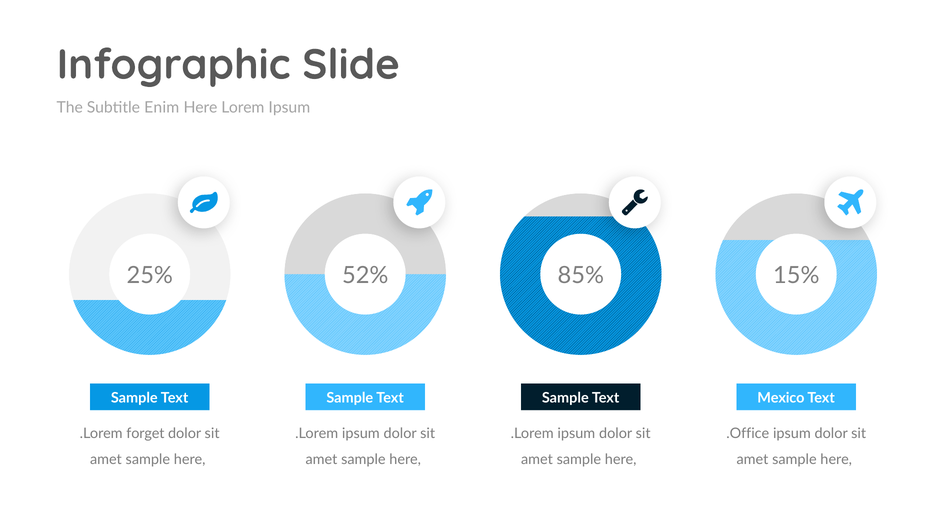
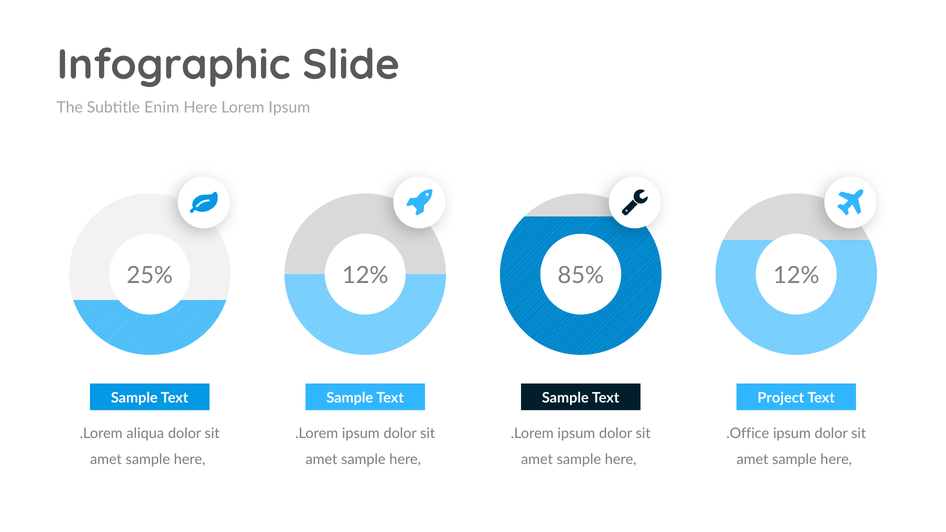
25% 52%: 52% -> 12%
85% 15%: 15% -> 12%
Mexico: Mexico -> Project
forget: forget -> aliqua
